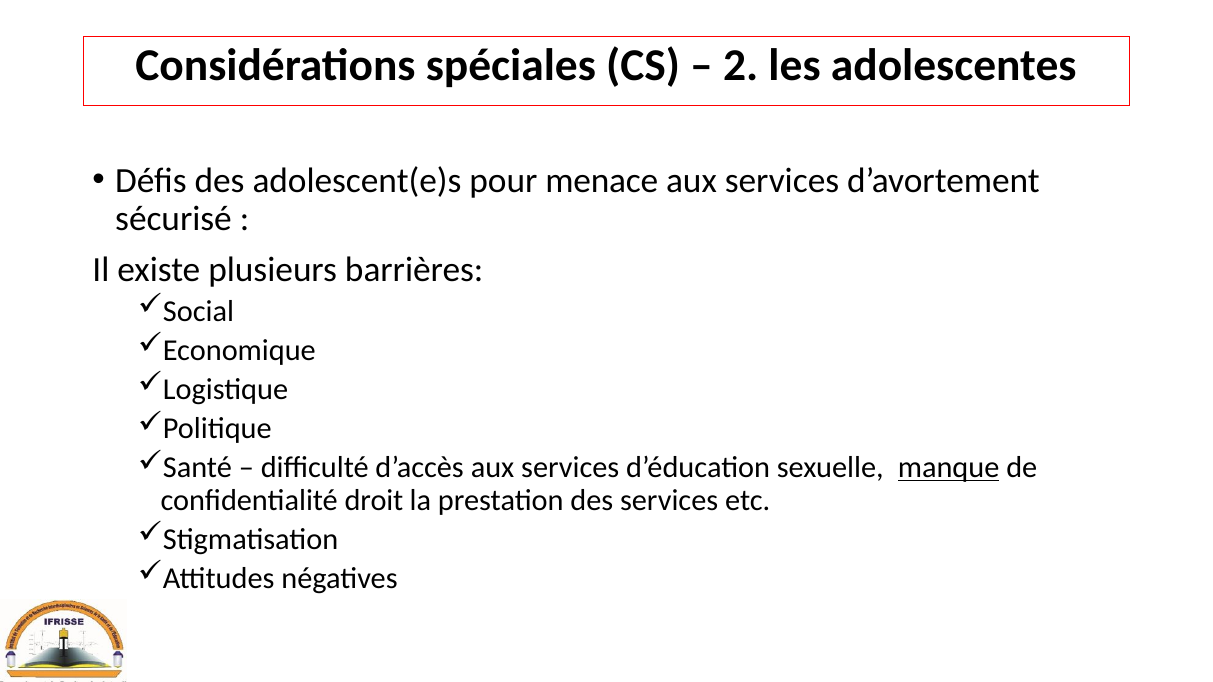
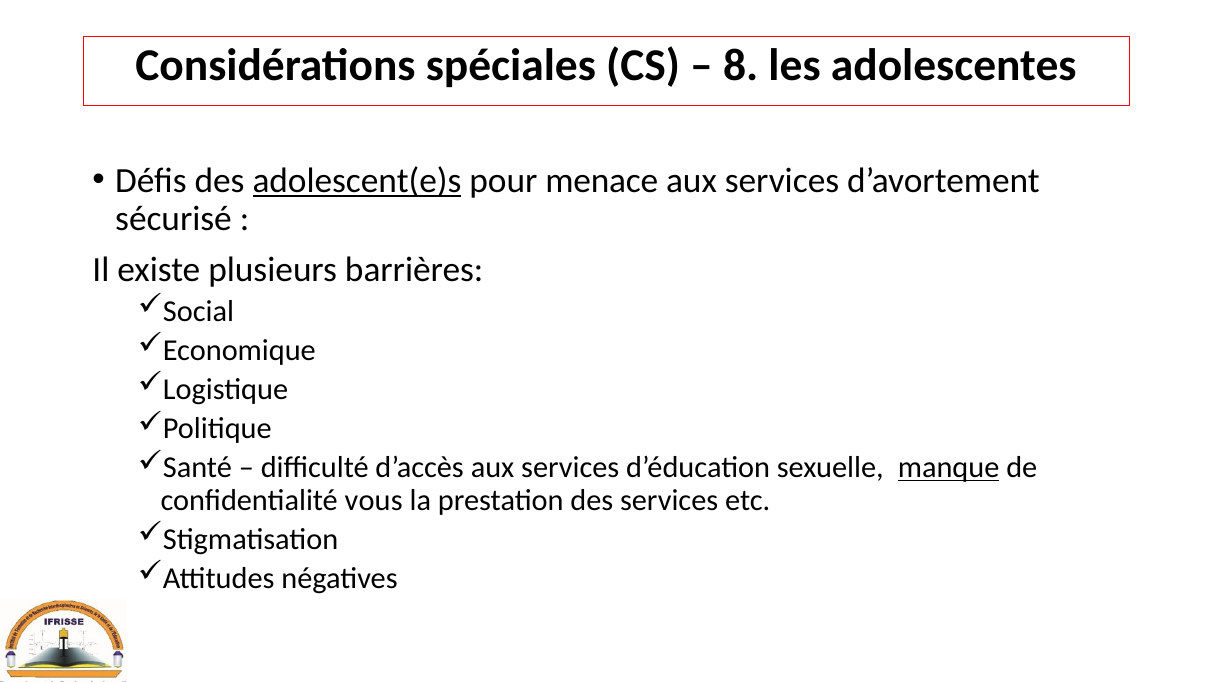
2: 2 -> 8
adolescent(e)s underline: none -> present
droit: droit -> vous
